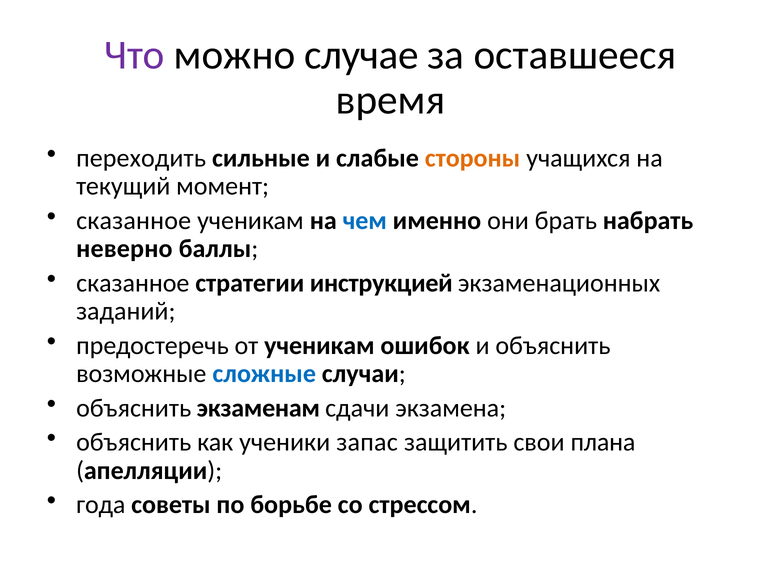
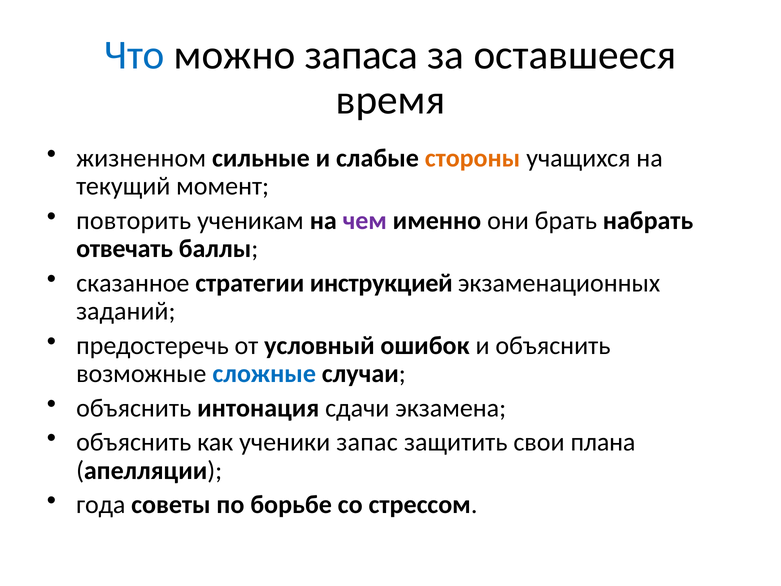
Что colour: purple -> blue
случае: случае -> запаса
переходить: переходить -> жизненном
сказанное at (134, 220): сказанное -> повторить
чем colour: blue -> purple
неверно: неверно -> отвечать
от ученикам: ученикам -> условный
экзаменам: экзаменам -> интонация
